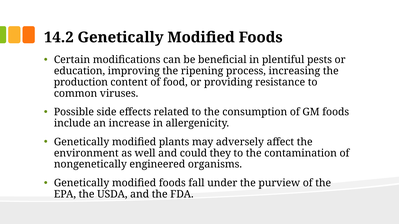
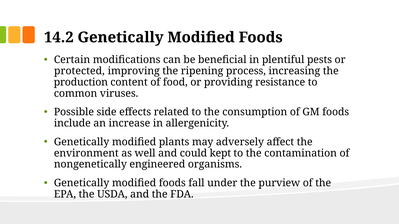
education: education -> protected
they: they -> kept
